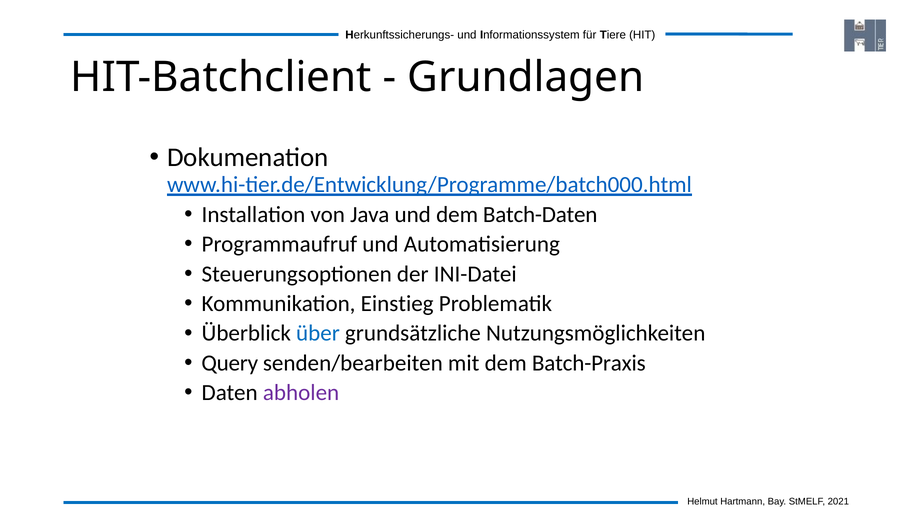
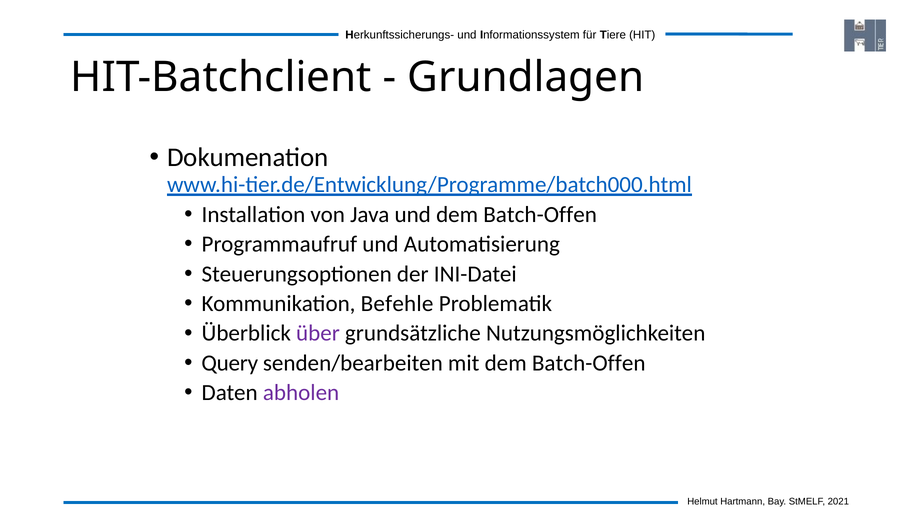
und dem Batch-Daten: Batch-Daten -> Batch-Offen
Einstieg: Einstieg -> Befehle
über colour: blue -> purple
mit dem Batch-Praxis: Batch-Praxis -> Batch-Offen
